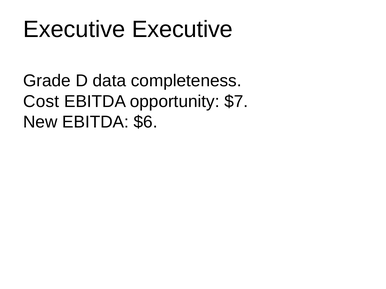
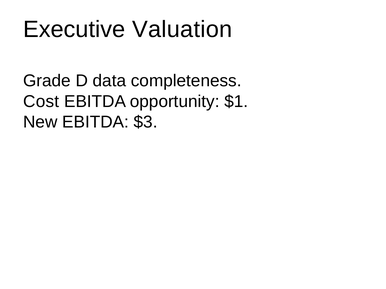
Executive Executive: Executive -> Valuation
$7: $7 -> $1
$6: $6 -> $3
